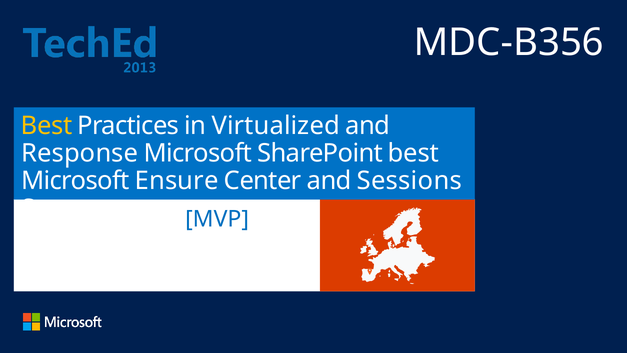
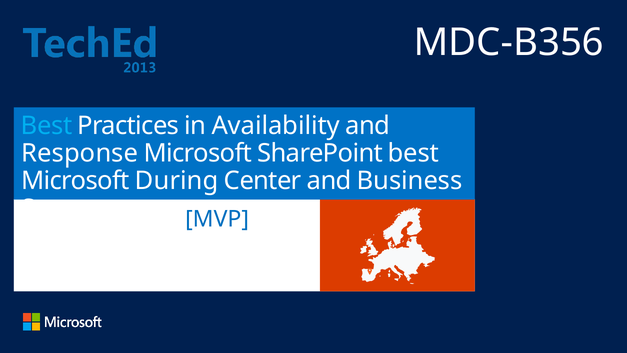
Best at (47, 125) colour: yellow -> light blue
Virtualized: Virtualized -> Availability
Ensure: Ensure -> During
Sessions: Sessions -> Business
